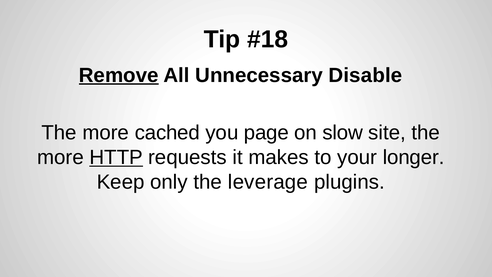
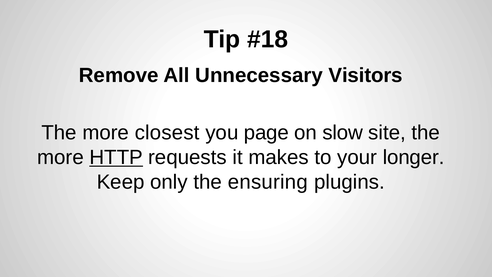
Remove underline: present -> none
Disable: Disable -> Visitors
cached: cached -> closest
leverage: leverage -> ensuring
